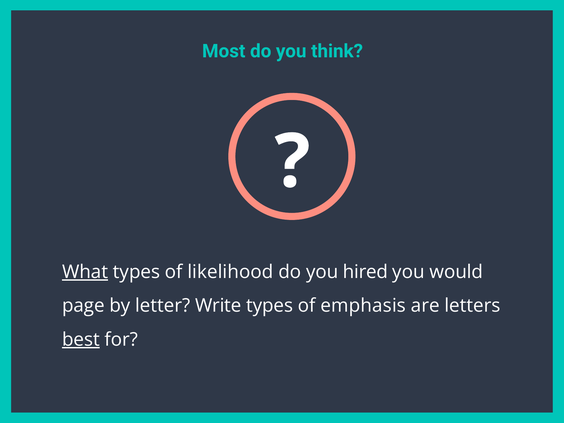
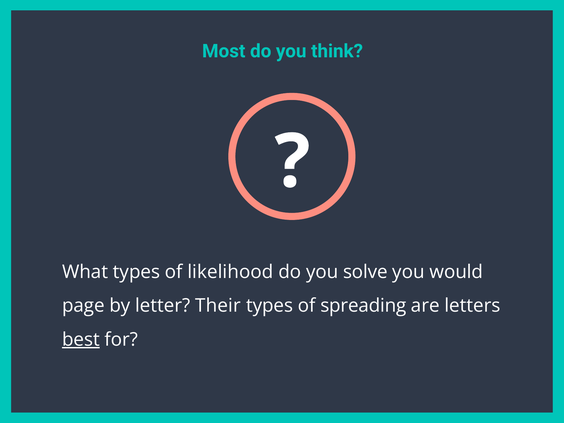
What underline: present -> none
hired: hired -> solve
Write: Write -> Their
emphasis: emphasis -> spreading
